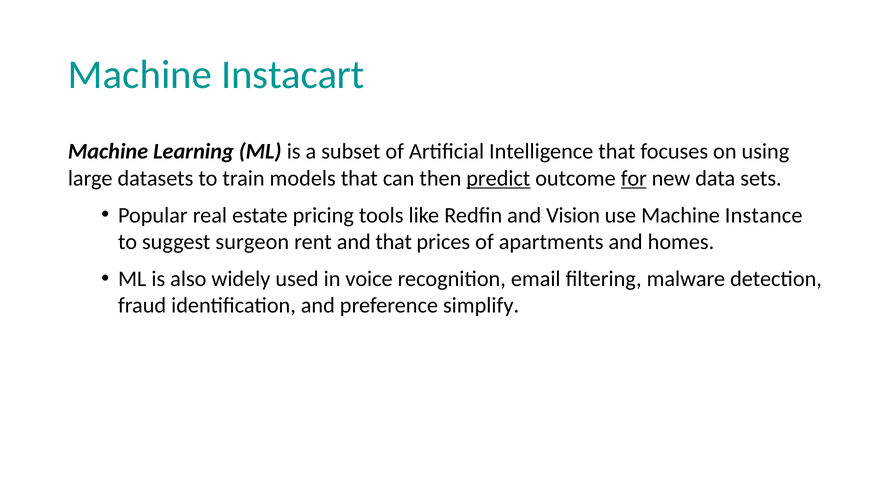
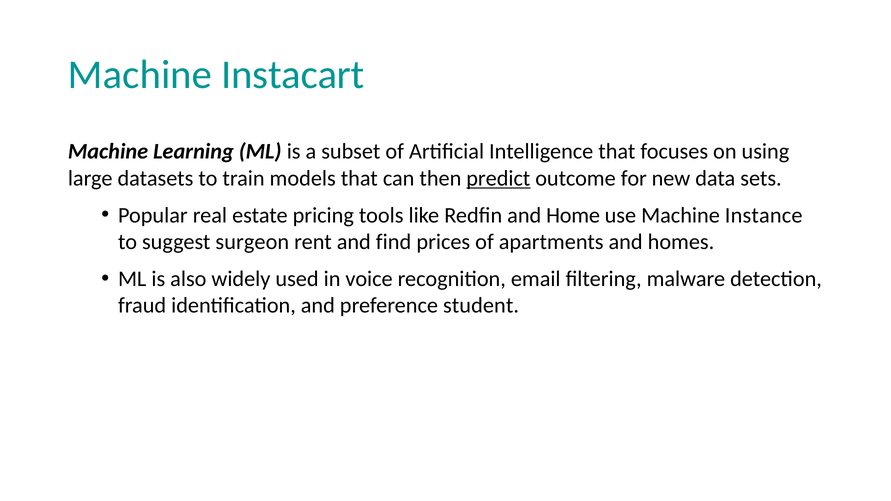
for underline: present -> none
Vision: Vision -> Home
and that: that -> find
simplify: simplify -> student
